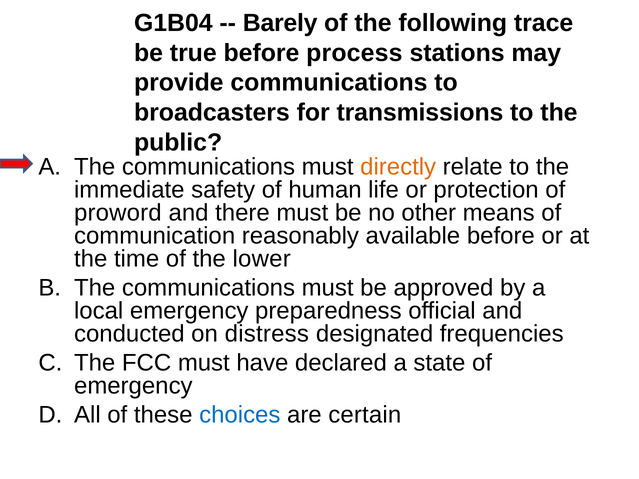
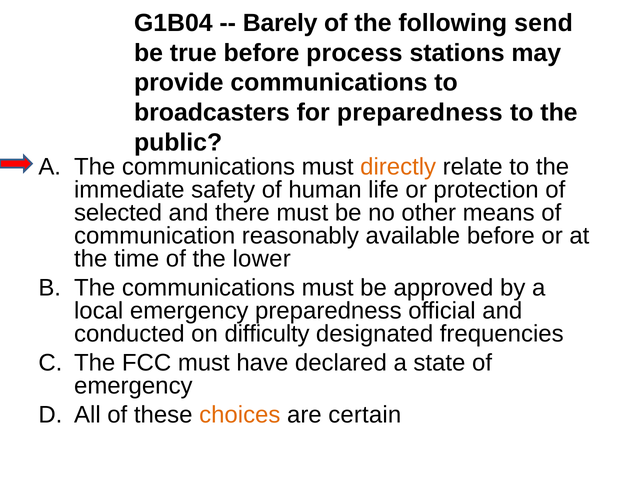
trace: trace -> send
for transmissions: transmissions -> preparedness
proword: proword -> selected
distress: distress -> difficulty
choices colour: blue -> orange
